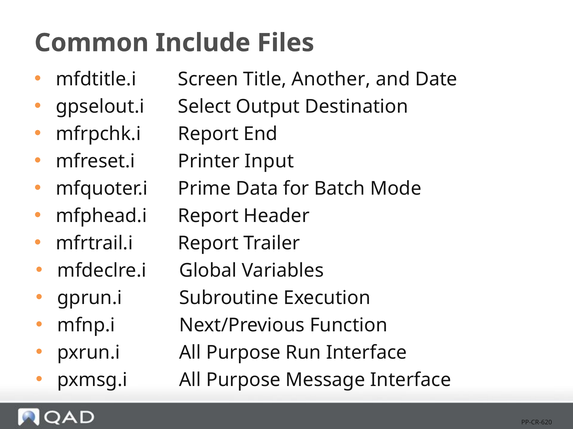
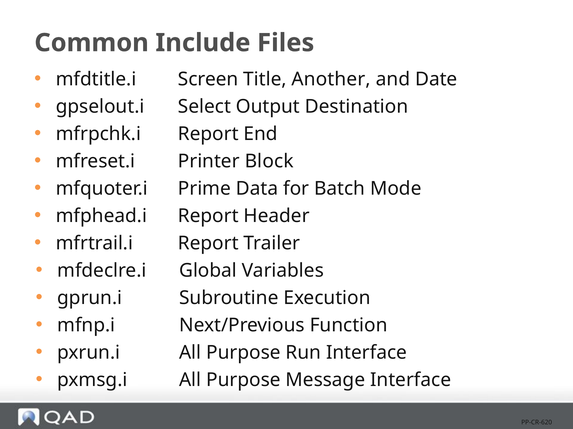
Input: Input -> Block
